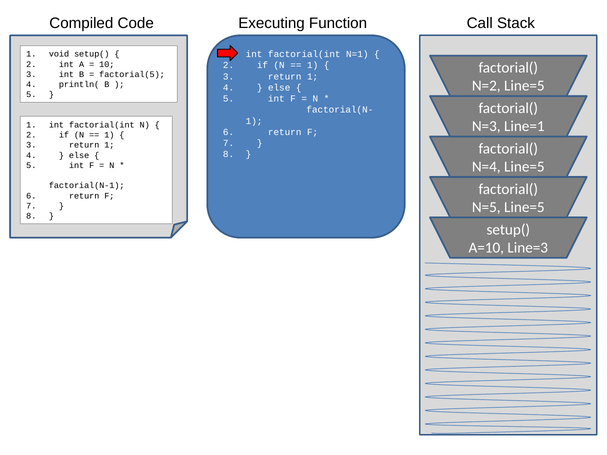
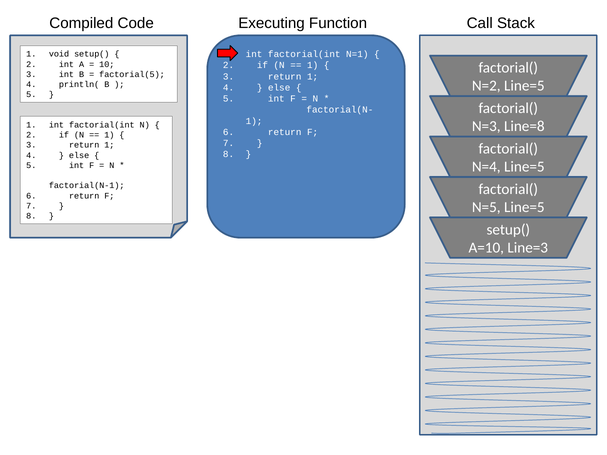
Line=1: Line=1 -> Line=8
